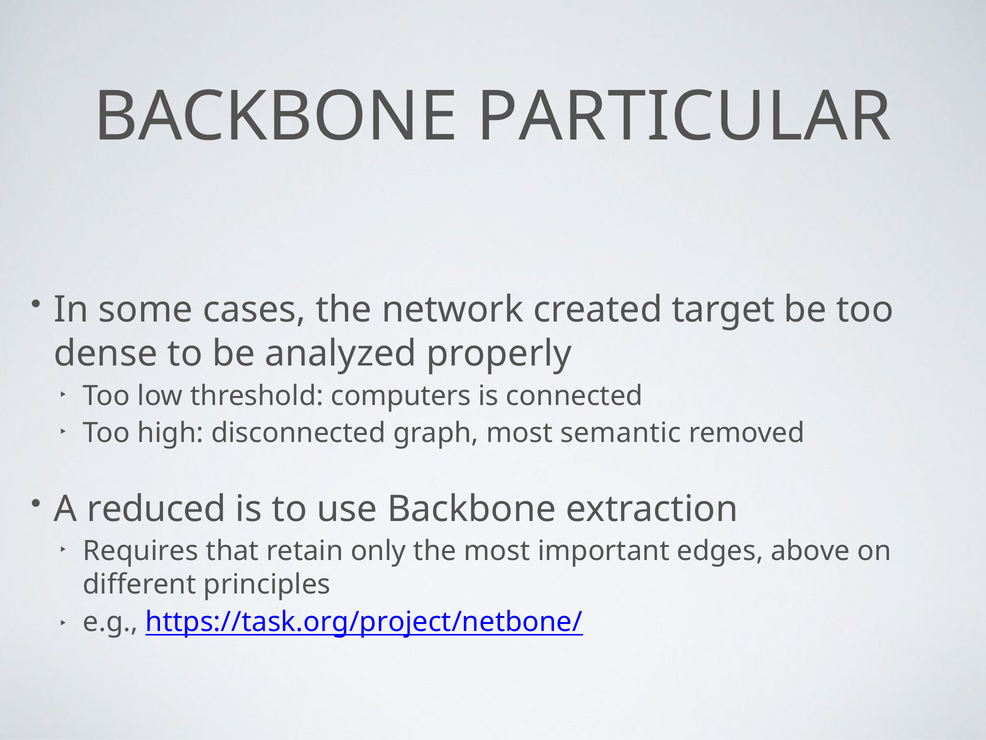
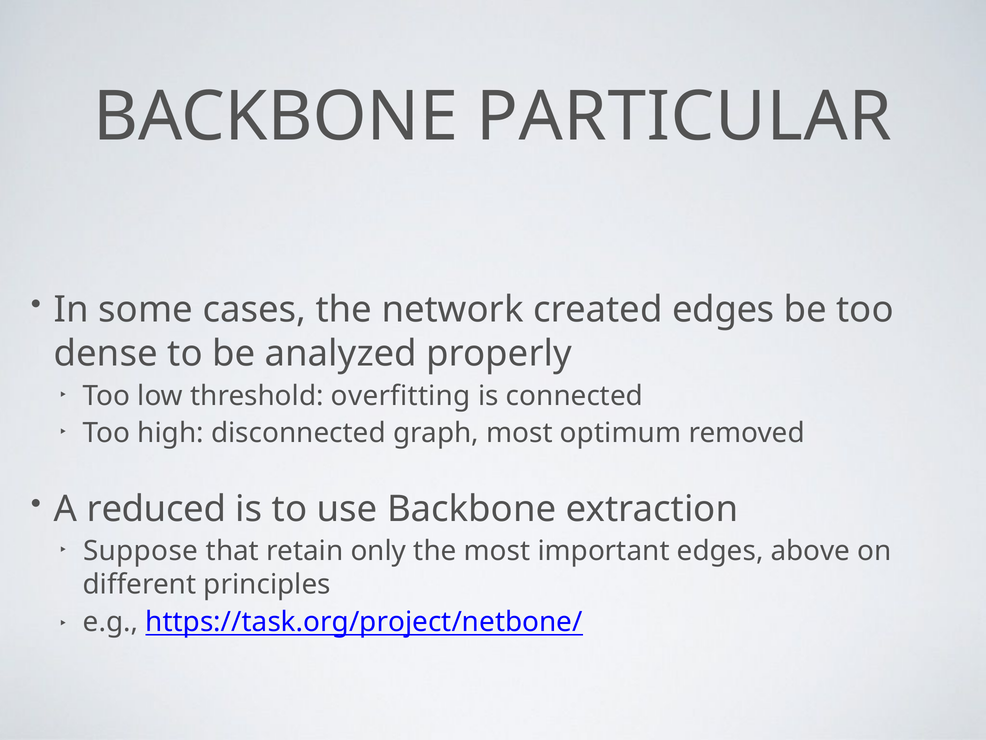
created target: target -> edges
computers: computers -> overfitting
semantic: semantic -> optimum
Requires: Requires -> Suppose
